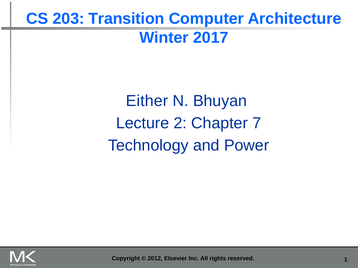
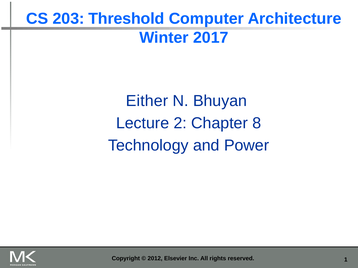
Transition: Transition -> Threshold
7: 7 -> 8
